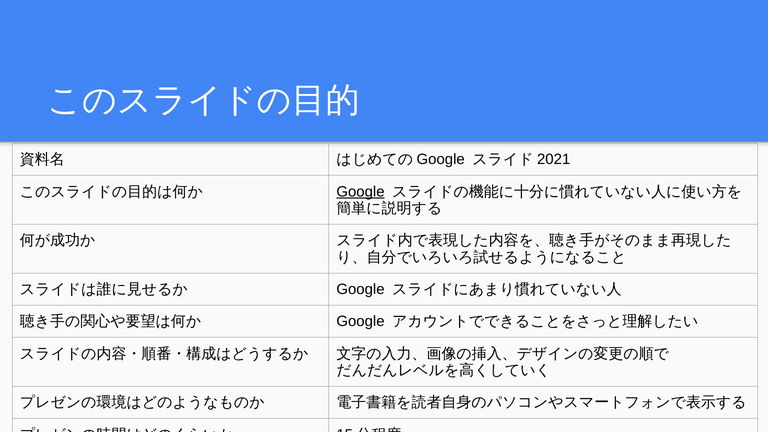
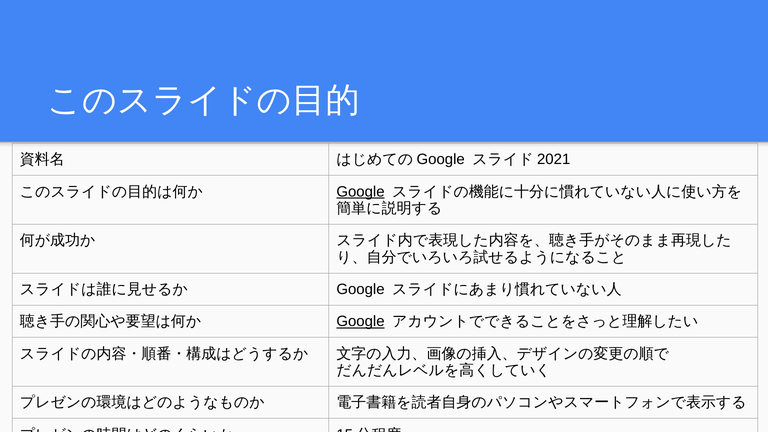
Google at (361, 322) underline: none -> present
